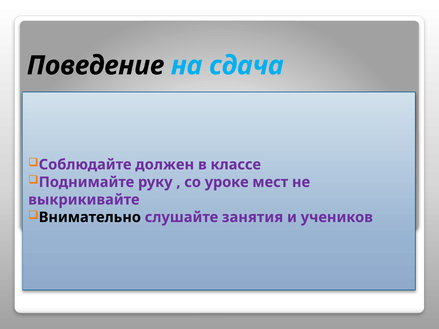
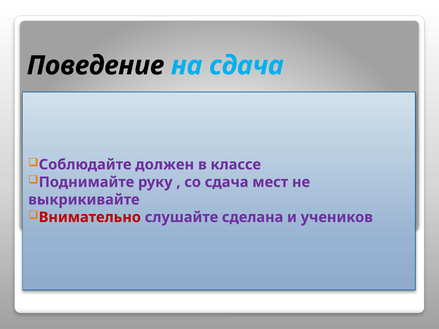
со уроке: уроке -> сдача
Внимательно colour: black -> red
занятия: занятия -> сделана
